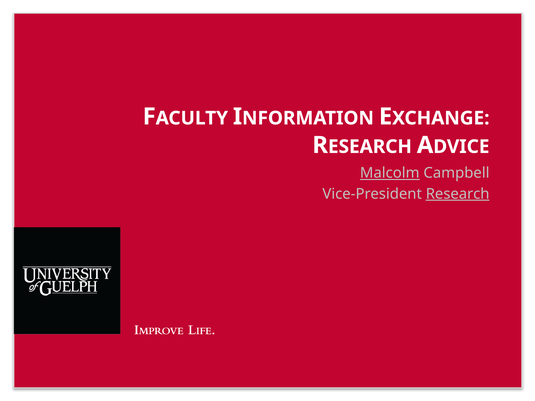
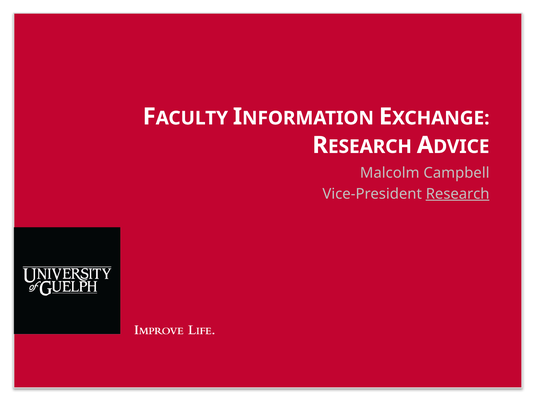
Malcolm underline: present -> none
